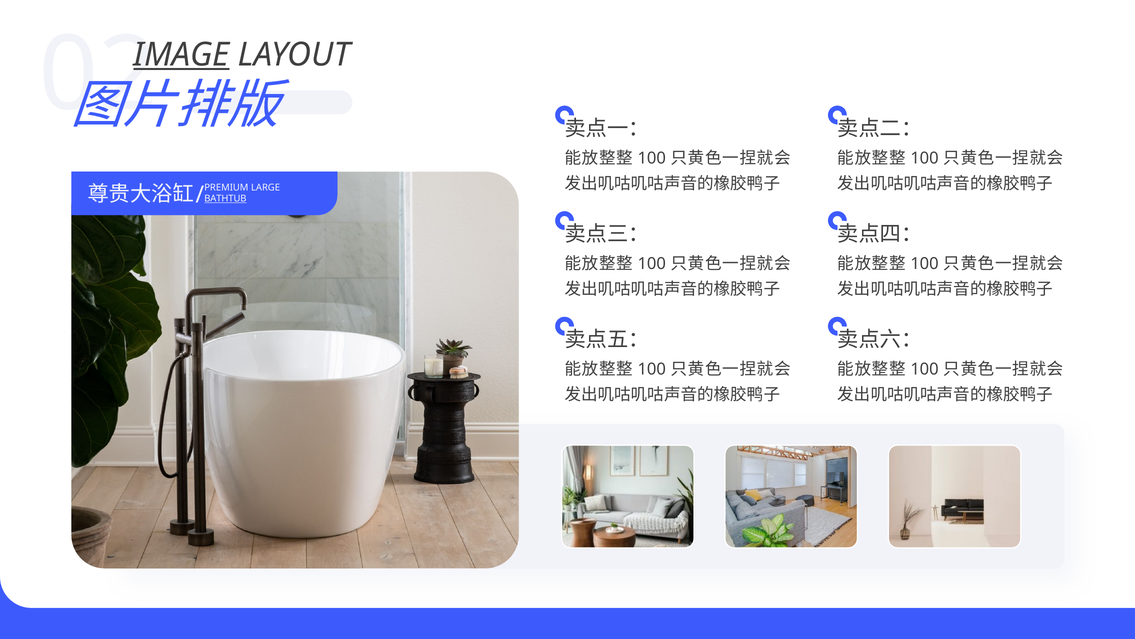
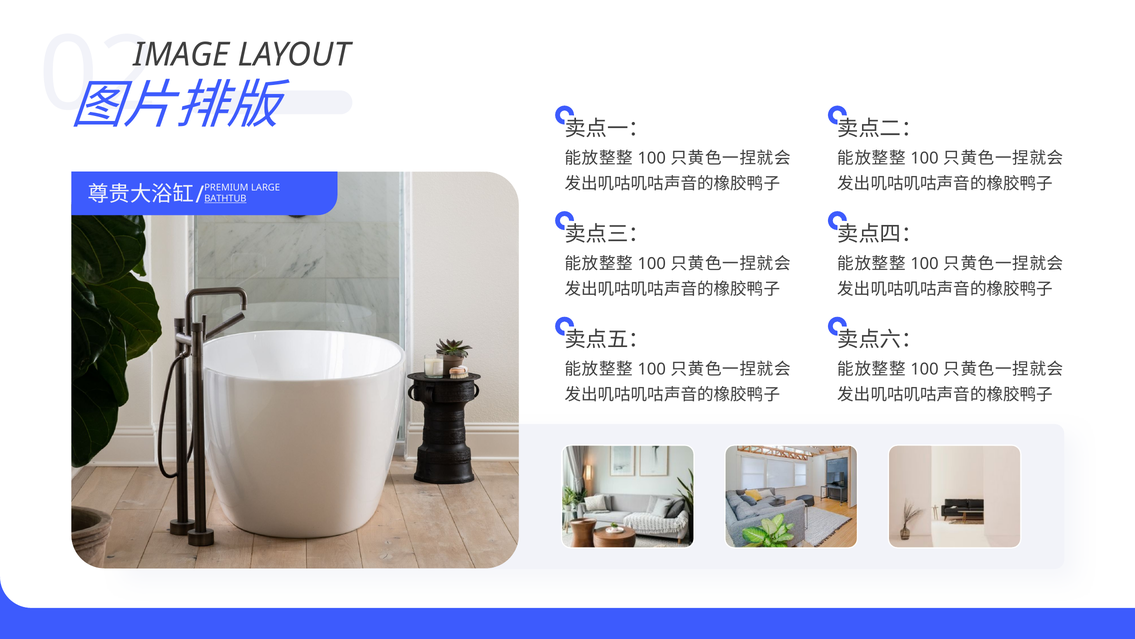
IMAGE underline: present -> none
